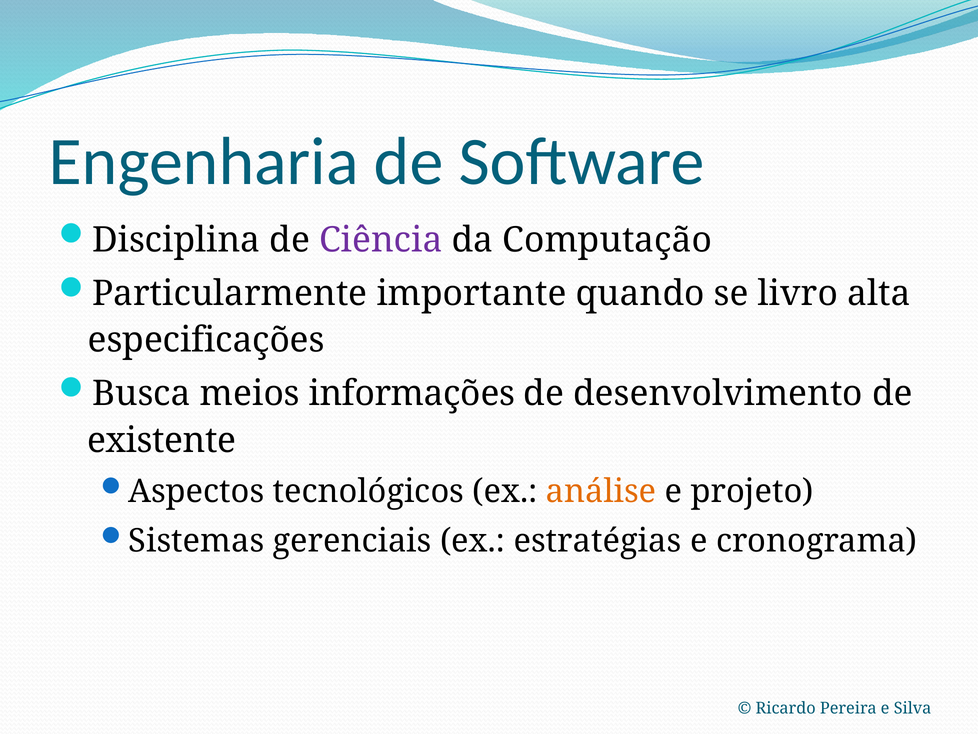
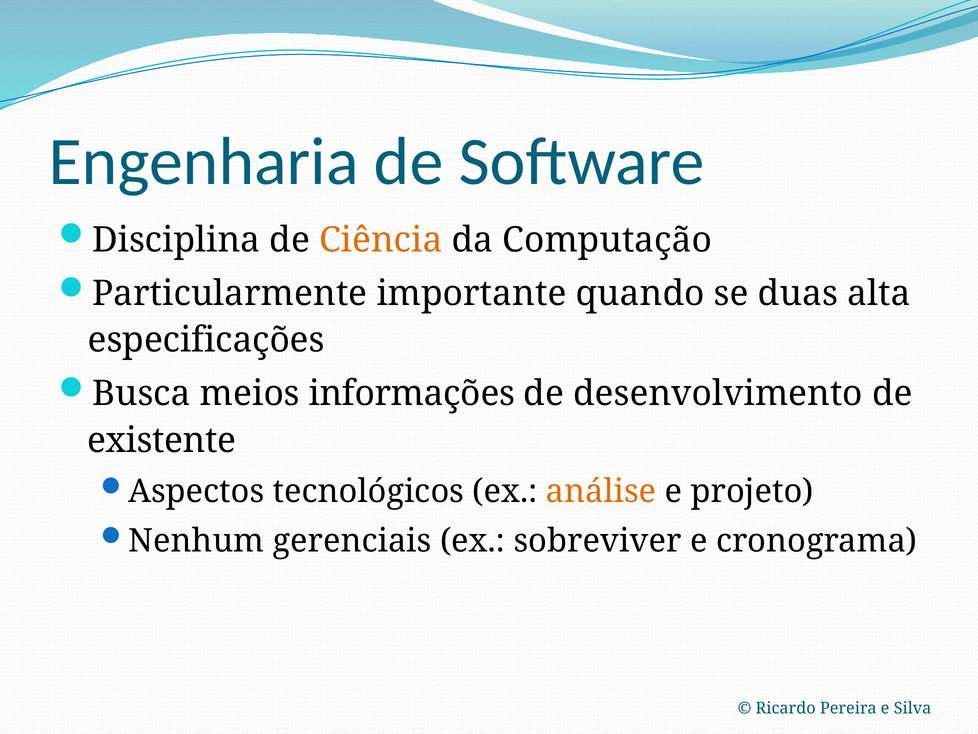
Ciência colour: purple -> orange
livro: livro -> duas
Sistemas: Sistemas -> Nenhum
estratégias: estratégias -> sobreviver
